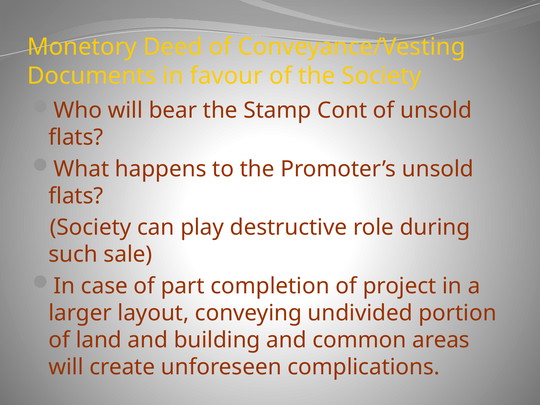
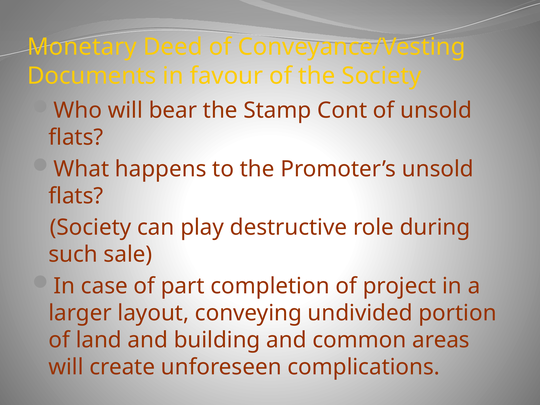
Monetory: Monetory -> Monetary
